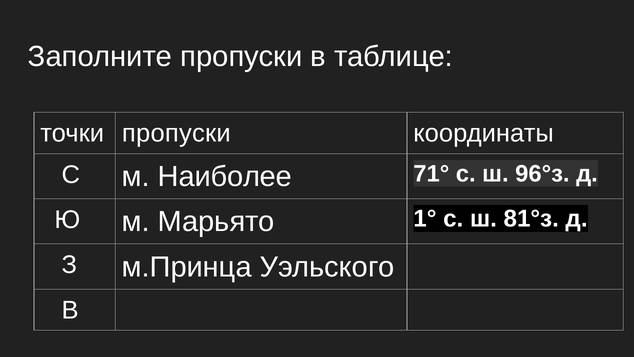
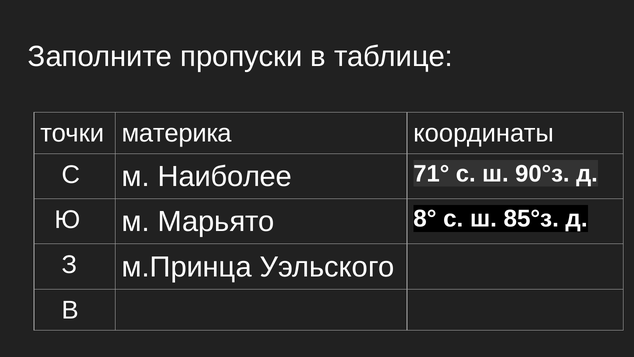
точки пропуски: пропуски -> материка
96°з: 96°з -> 90°з
1°: 1° -> 8°
81°з: 81°з -> 85°з
